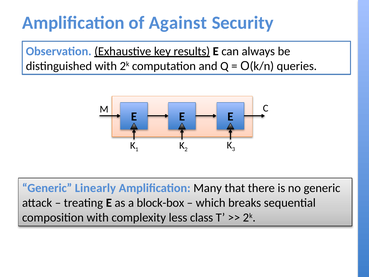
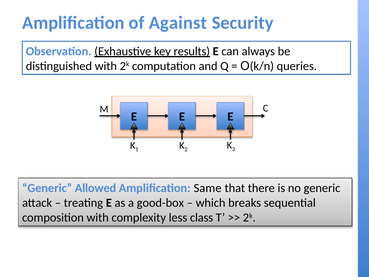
Linearly: Linearly -> Allowed
Many: Many -> Same
block-box: block-box -> good-box
